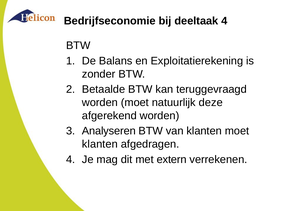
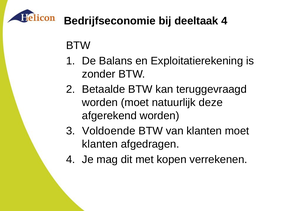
Analyseren: Analyseren -> Voldoende
extern: extern -> kopen
